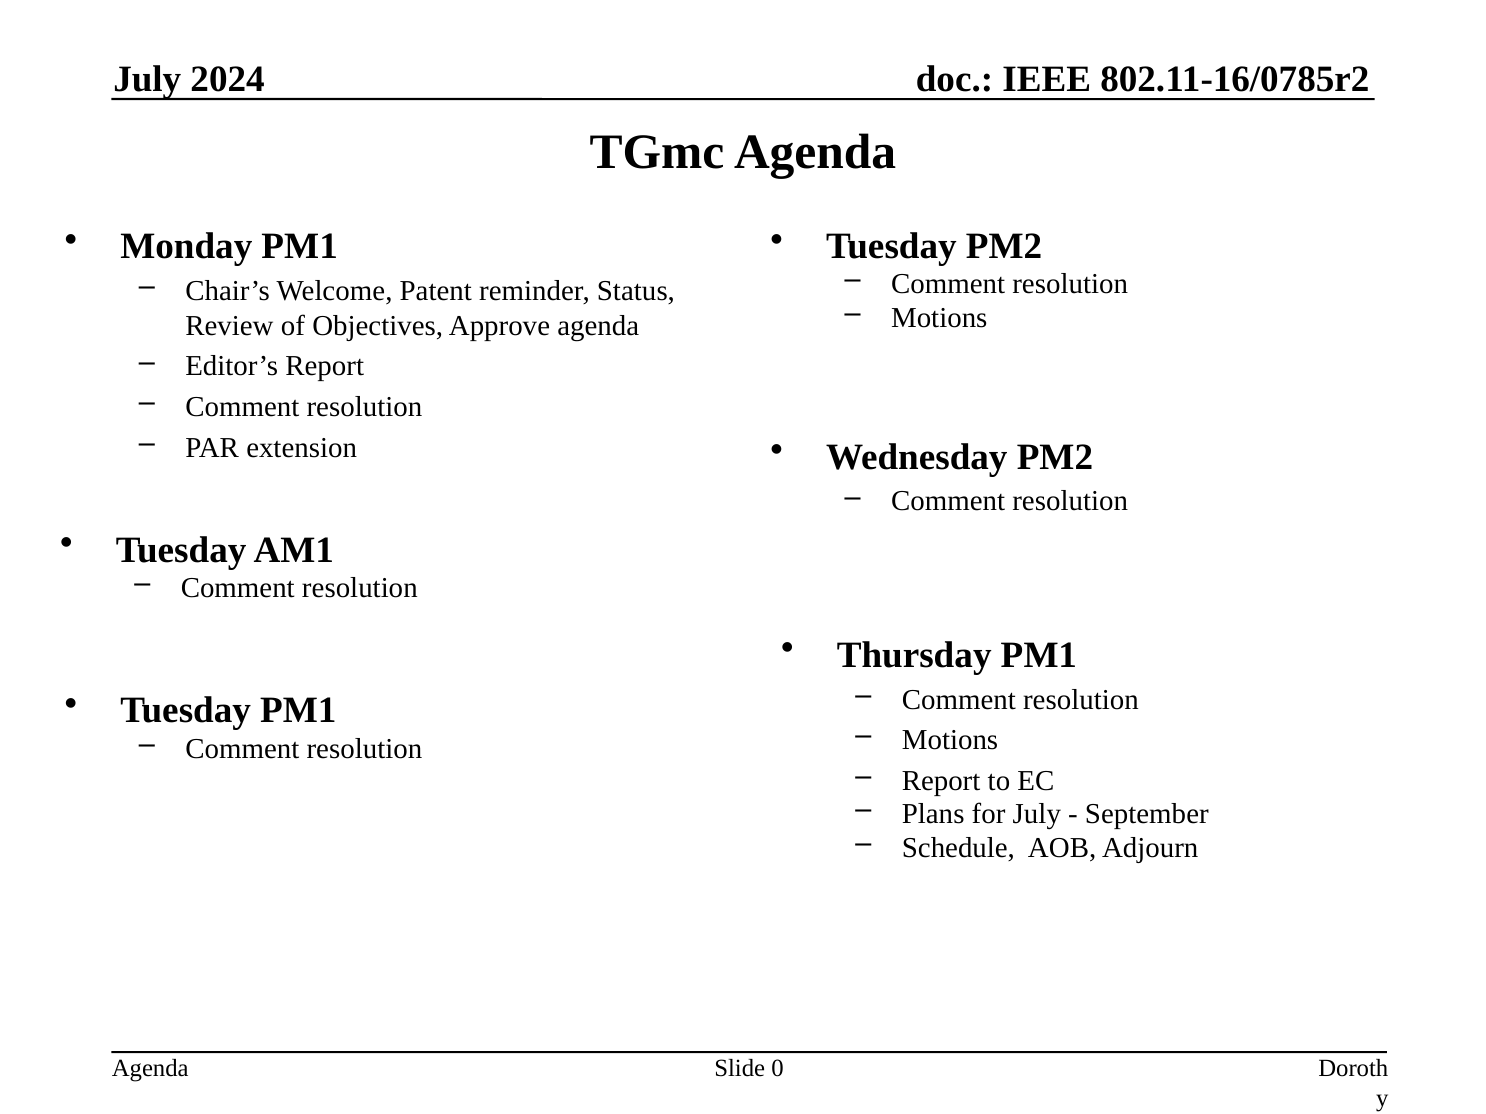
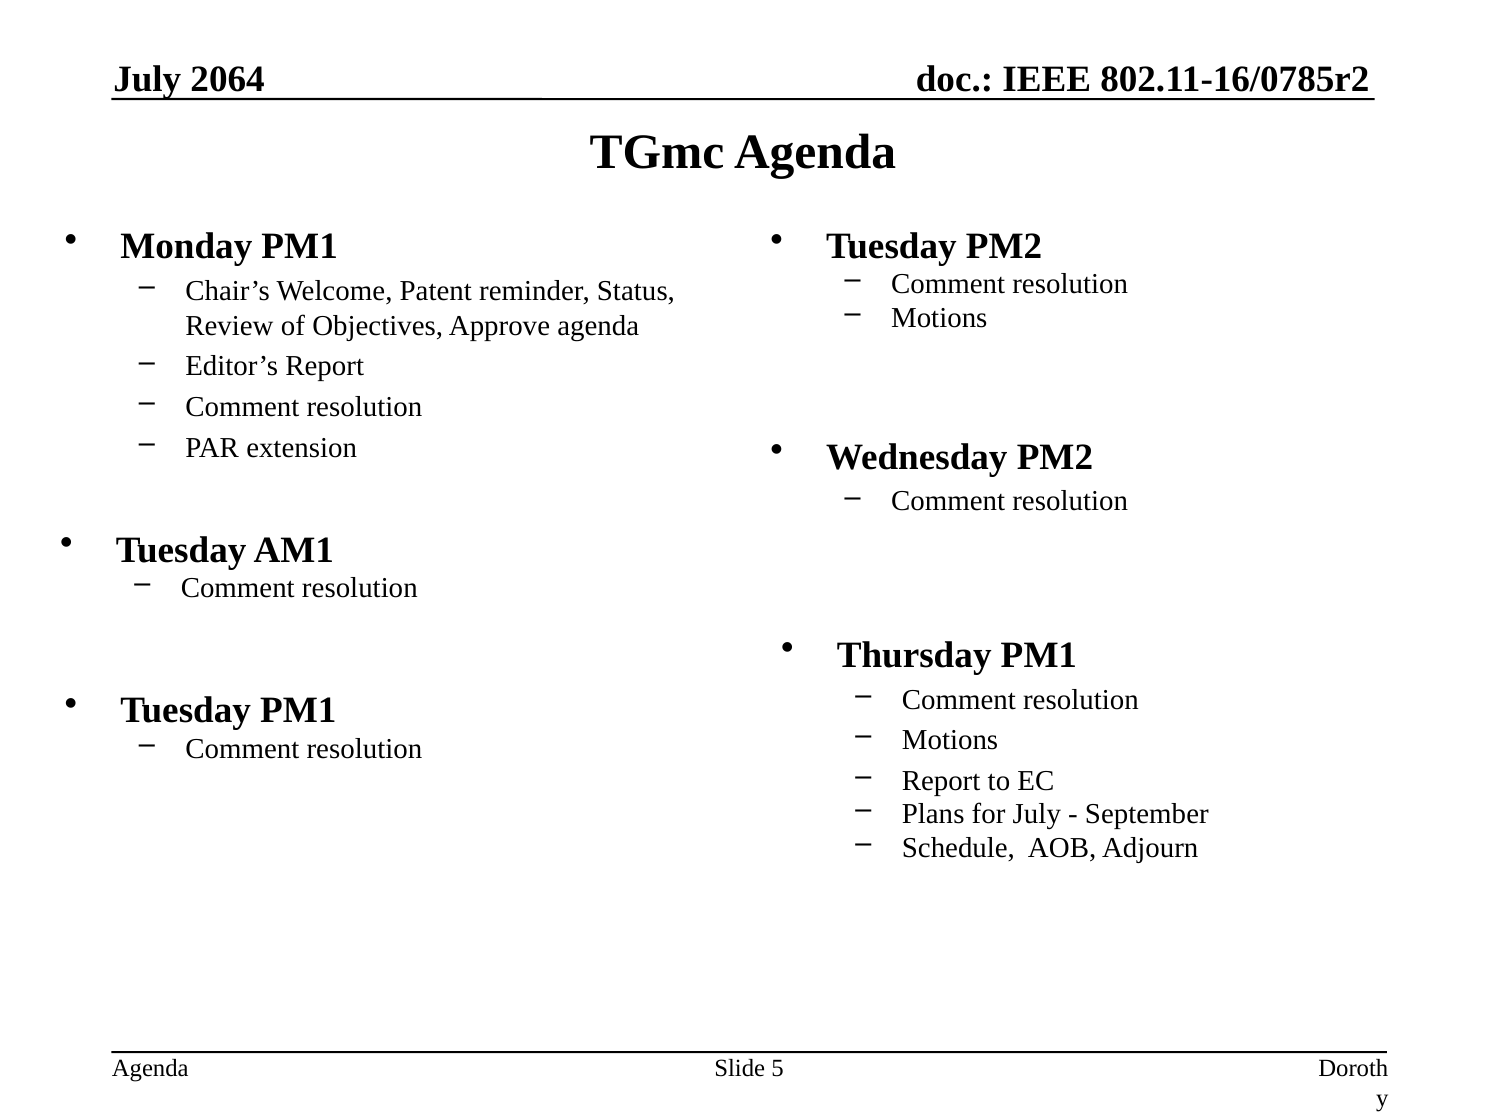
2024: 2024 -> 2064
0: 0 -> 5
